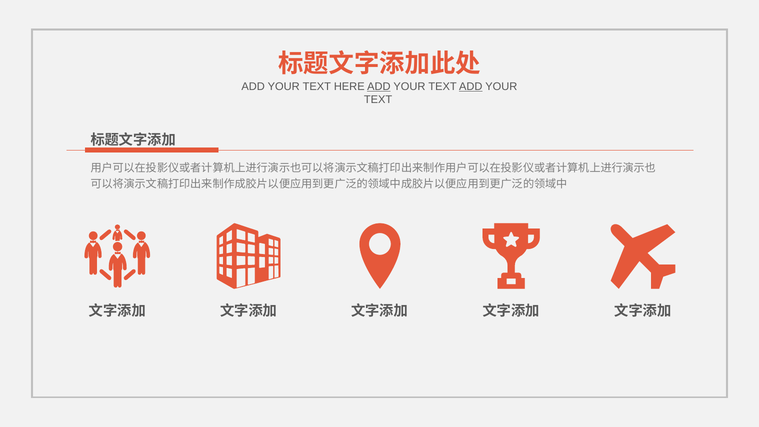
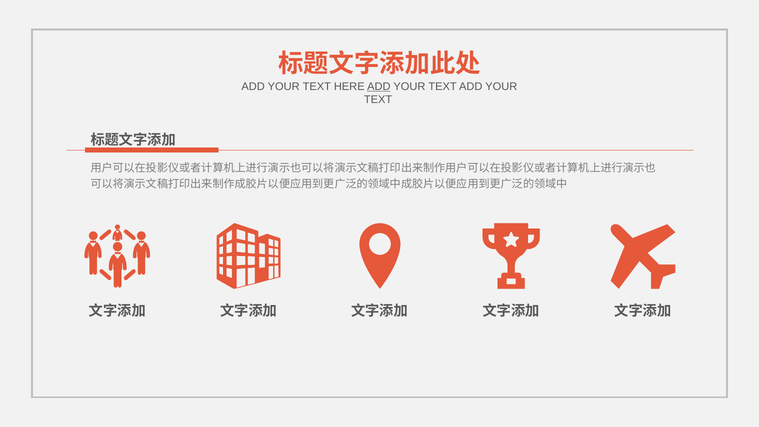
ADD at (471, 87) underline: present -> none
